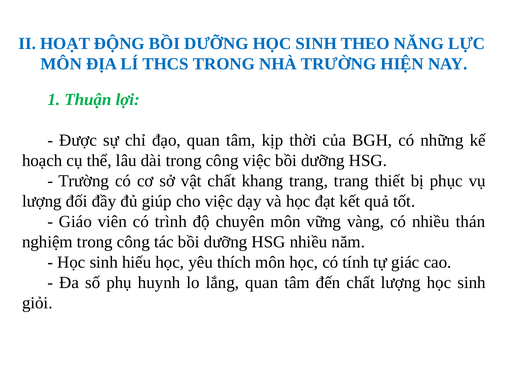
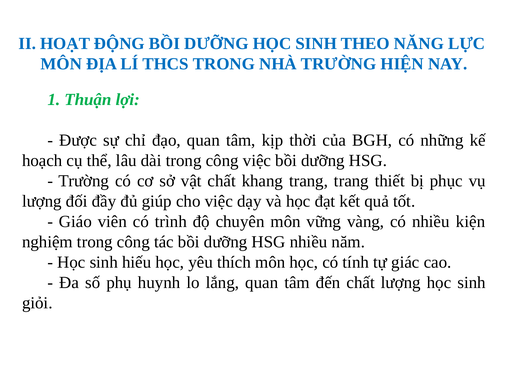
thán: thán -> kiện
